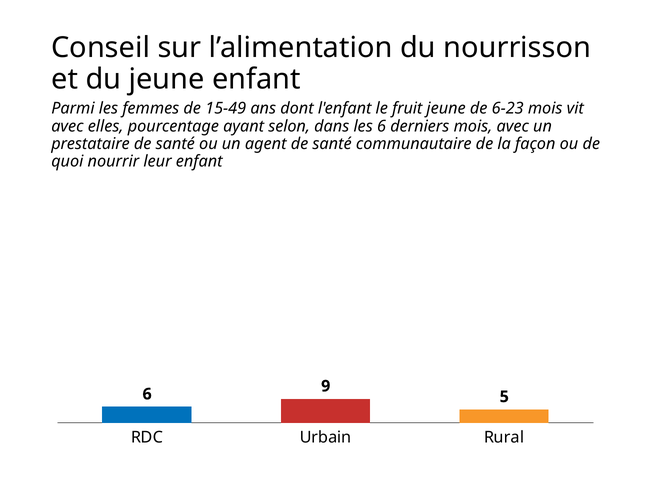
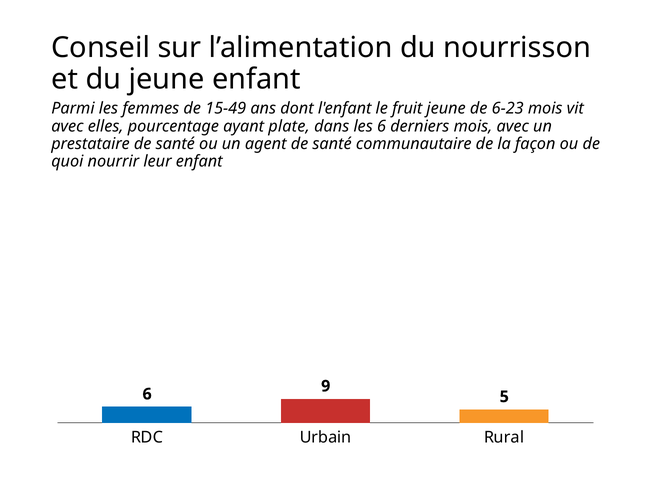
selon: selon -> plate
